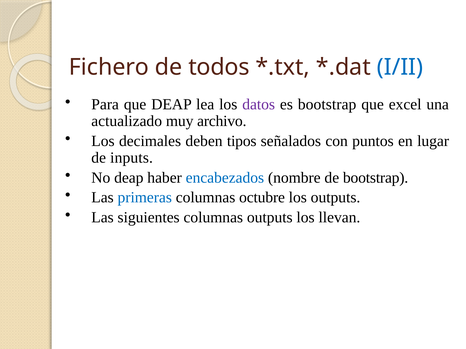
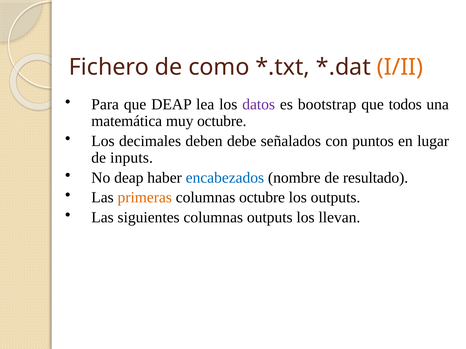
todos: todos -> como
I/II colour: blue -> orange
excel: excel -> todos
actualizado: actualizado -> matemática
muy archivo: archivo -> octubre
tipos: tipos -> debe
de bootstrap: bootstrap -> resultado
primeras colour: blue -> orange
